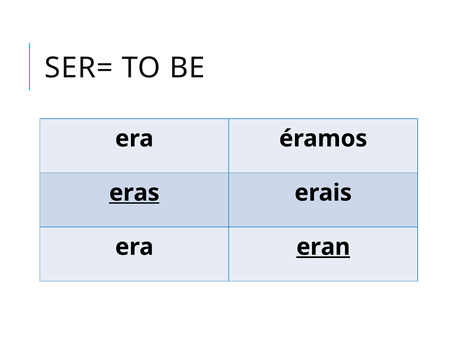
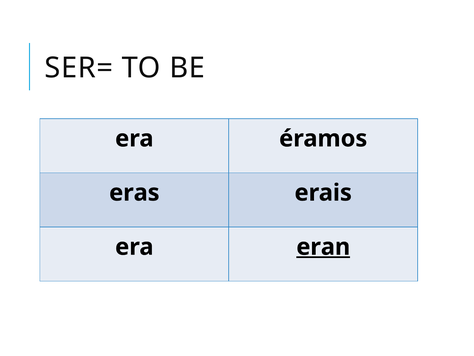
eras underline: present -> none
